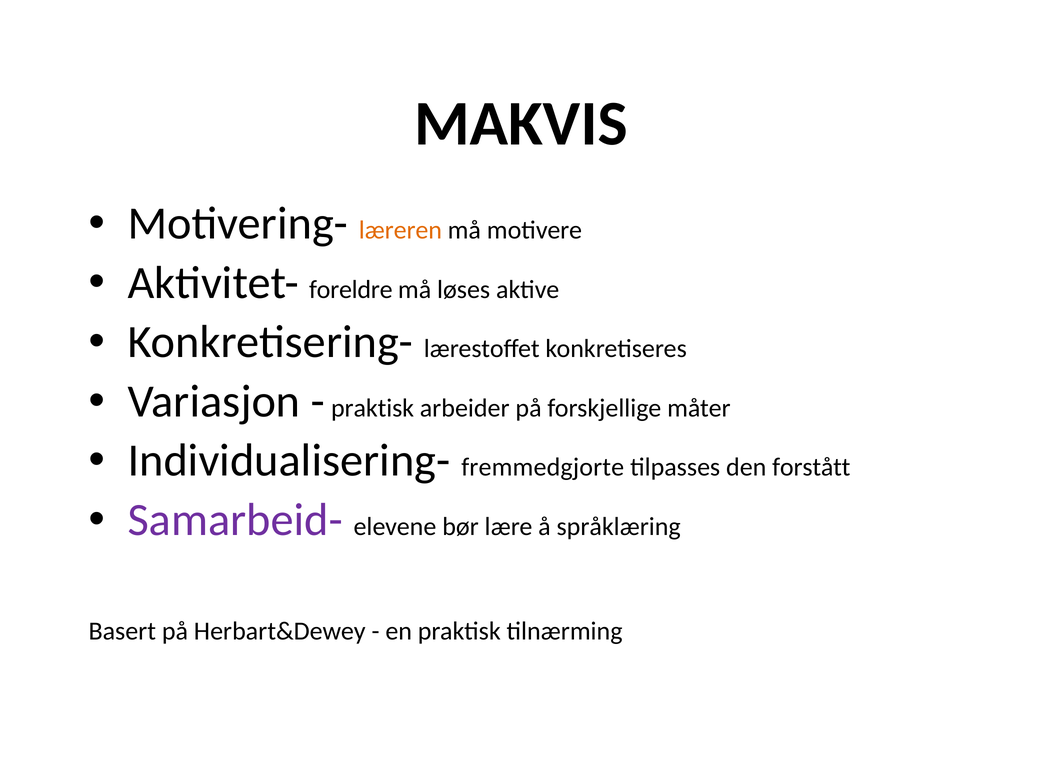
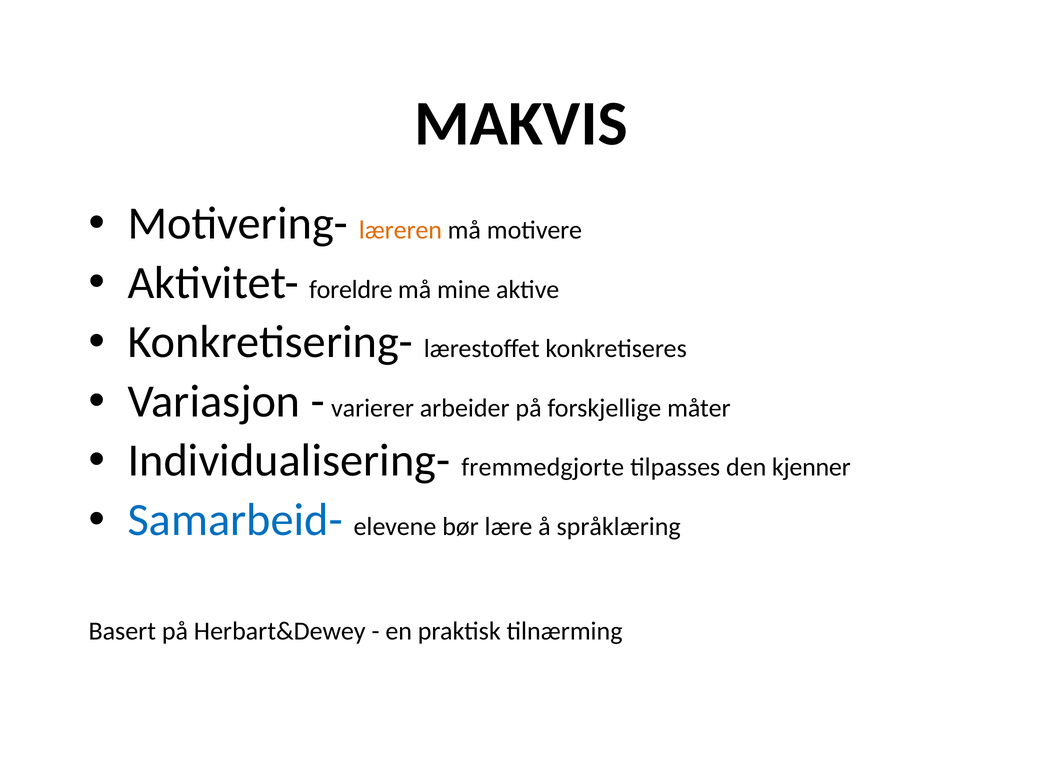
løses: løses -> mine
praktisk at (373, 408): praktisk -> varierer
forstått: forstått -> kjenner
Samarbeid- colour: purple -> blue
